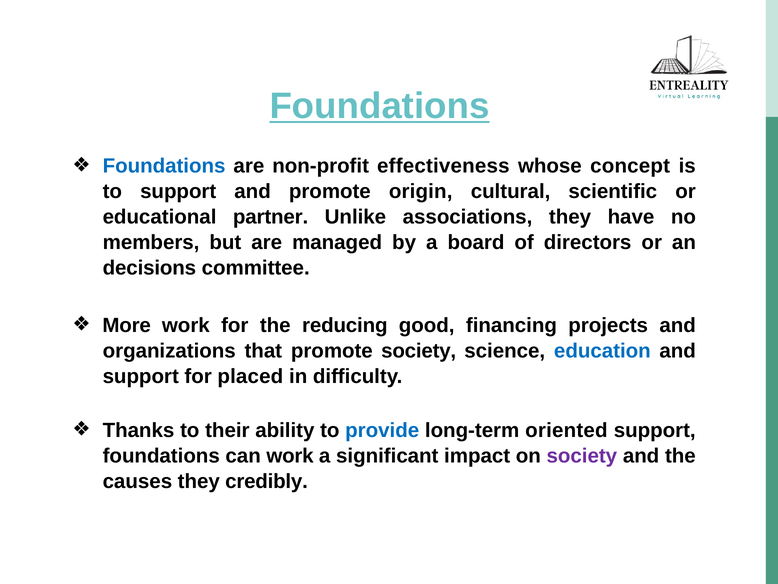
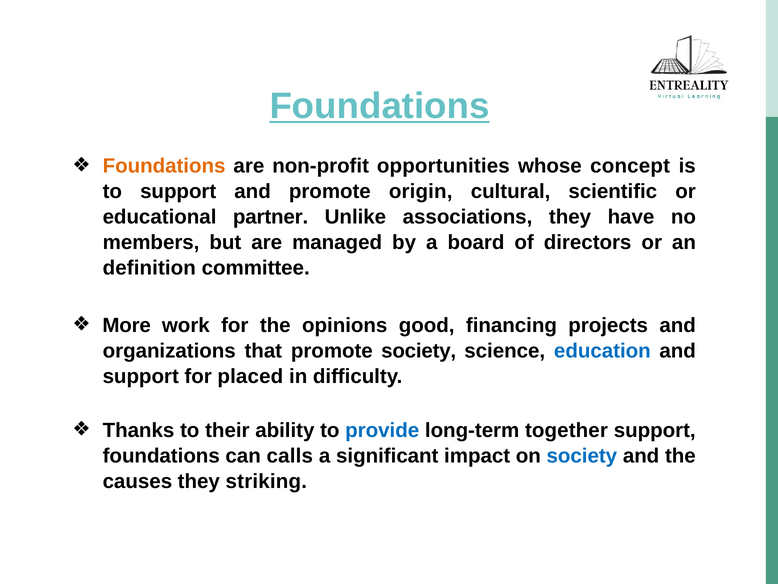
Foundations at (164, 166) colour: blue -> orange
effectiveness: effectiveness -> opportunities
decisions: decisions -> definition
reducing: reducing -> opinions
oriented: oriented -> together
can work: work -> calls
society at (582, 455) colour: purple -> blue
credibly: credibly -> striking
